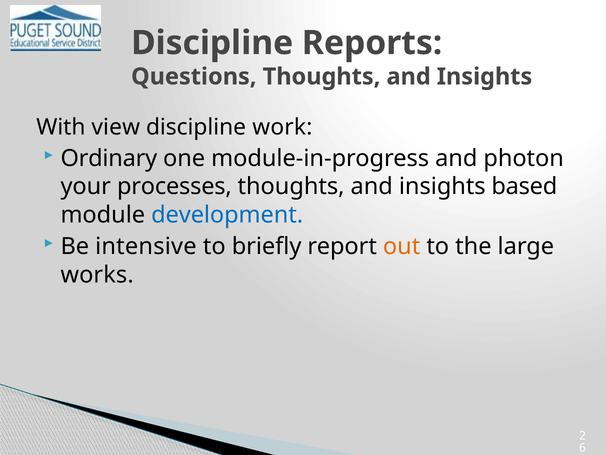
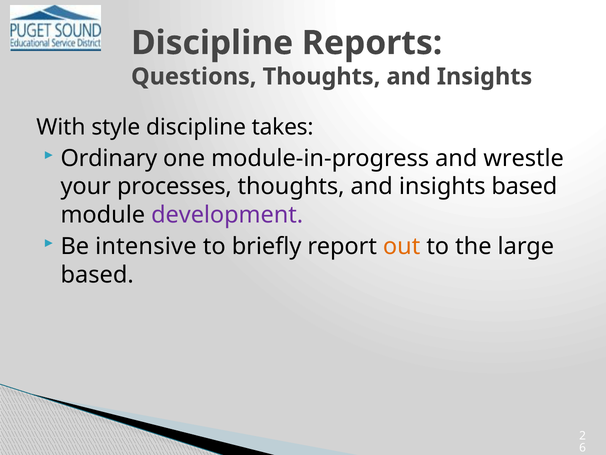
view: view -> style
work: work -> takes
photon: photon -> wrestle
development colour: blue -> purple
works at (97, 275): works -> based
